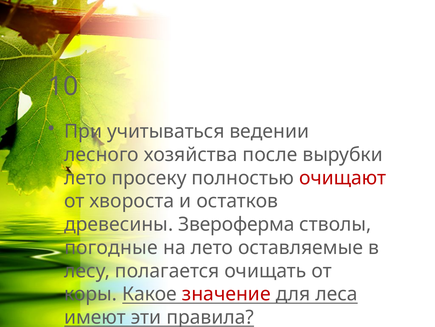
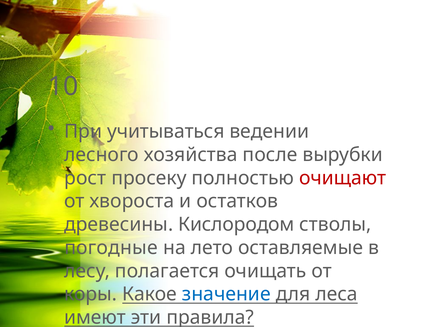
лето at (85, 178): лето -> рост
Звероферма: Звероферма -> Кислородом
значение colour: red -> blue
